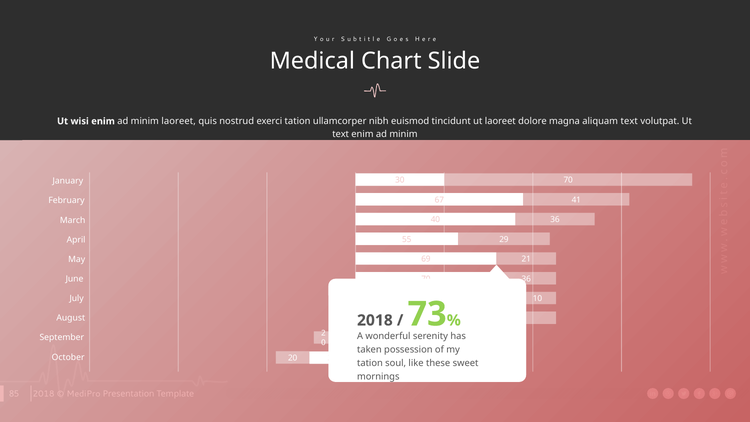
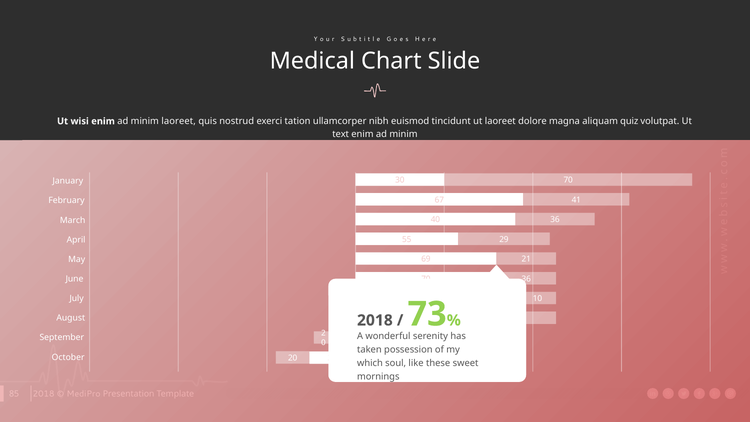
aliquam text: text -> quiz
tation at (370, 363): tation -> which
